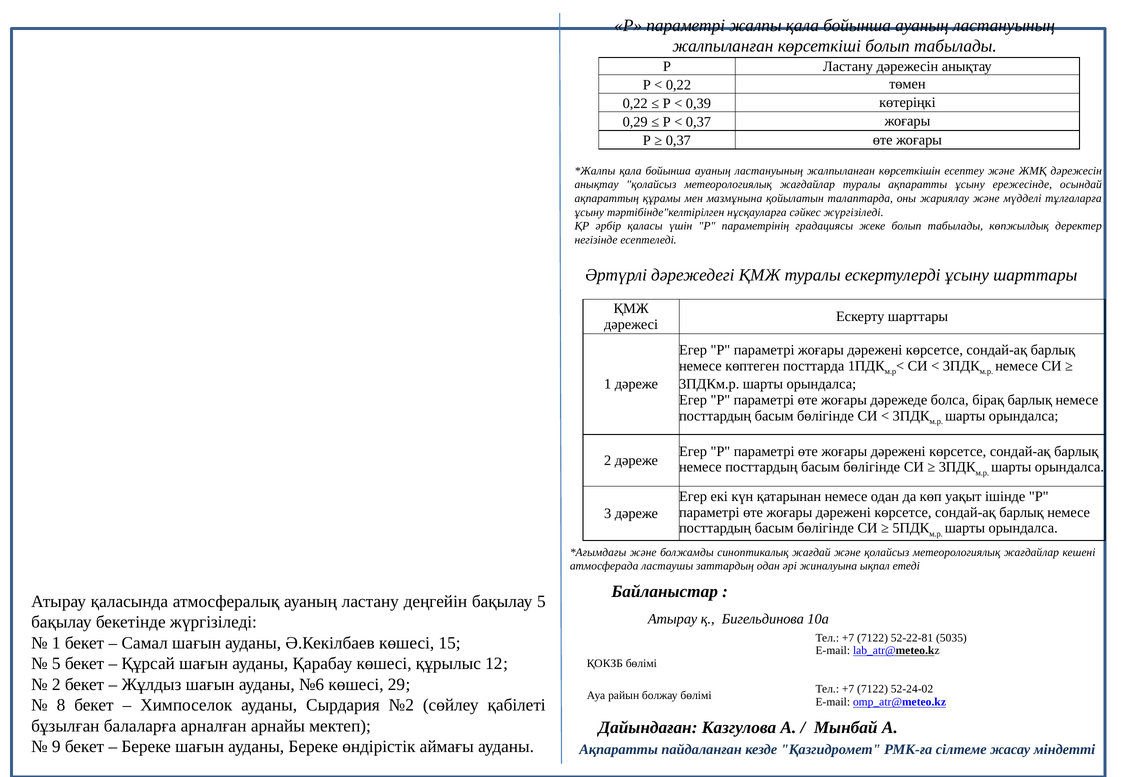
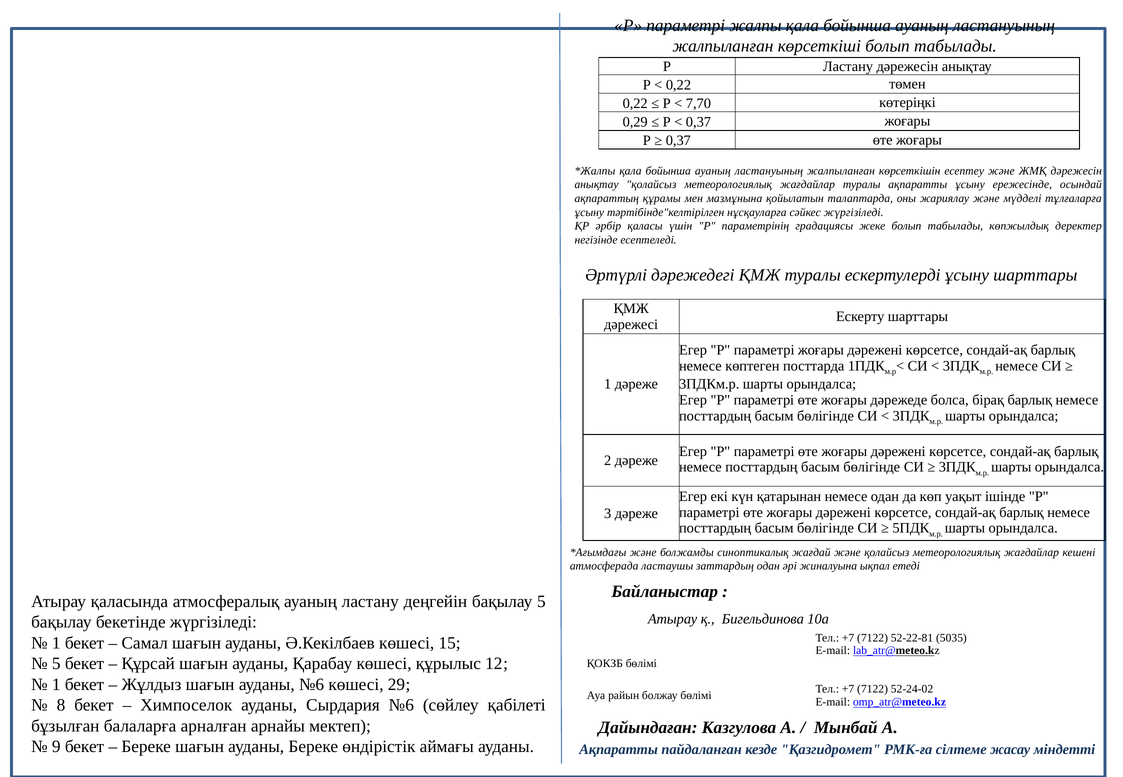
0,39: 0,39 -> 7,70
2 at (56, 685): 2 -> 1
Сырдария №2: №2 -> №6
